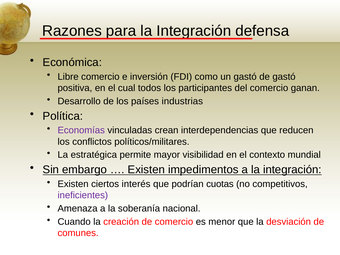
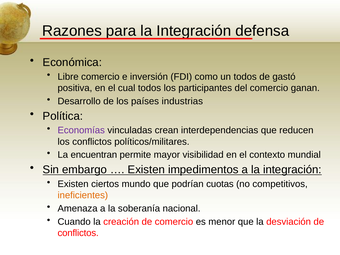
un gastó: gastó -> todos
estratégica: estratégica -> encuentran
interés: interés -> mundo
ineficientes colour: purple -> orange
comunes at (78, 233): comunes -> conflictos
